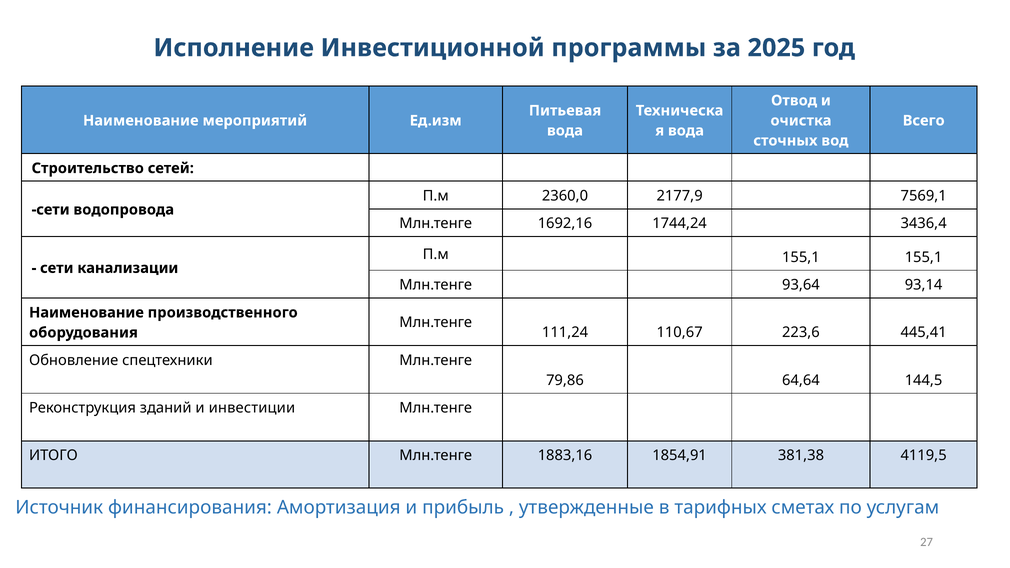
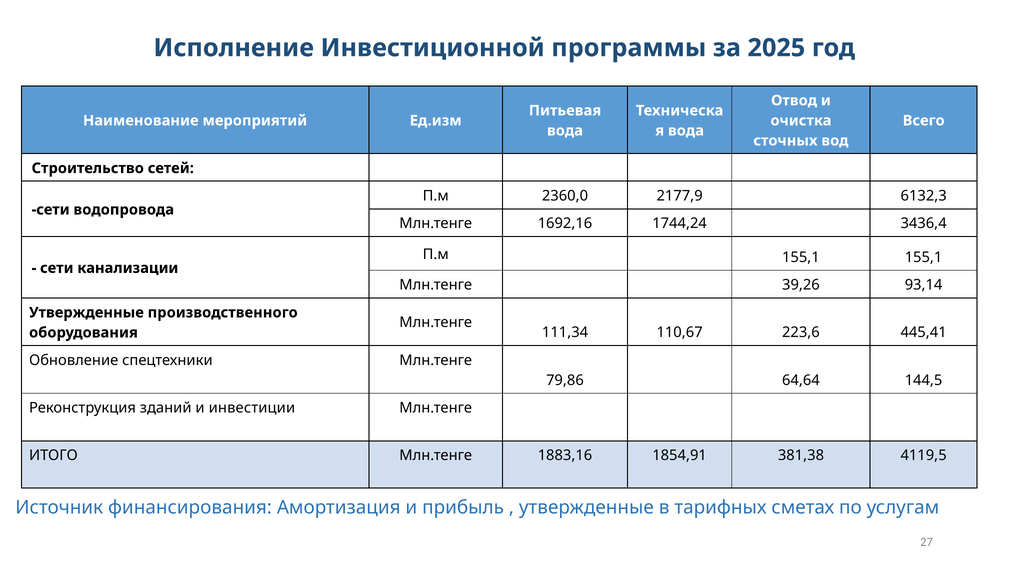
7569,1: 7569,1 -> 6132,3
93,64: 93,64 -> 39,26
Наименование at (86, 313): Наименование -> Утвержденные
111,24: 111,24 -> 111,34
